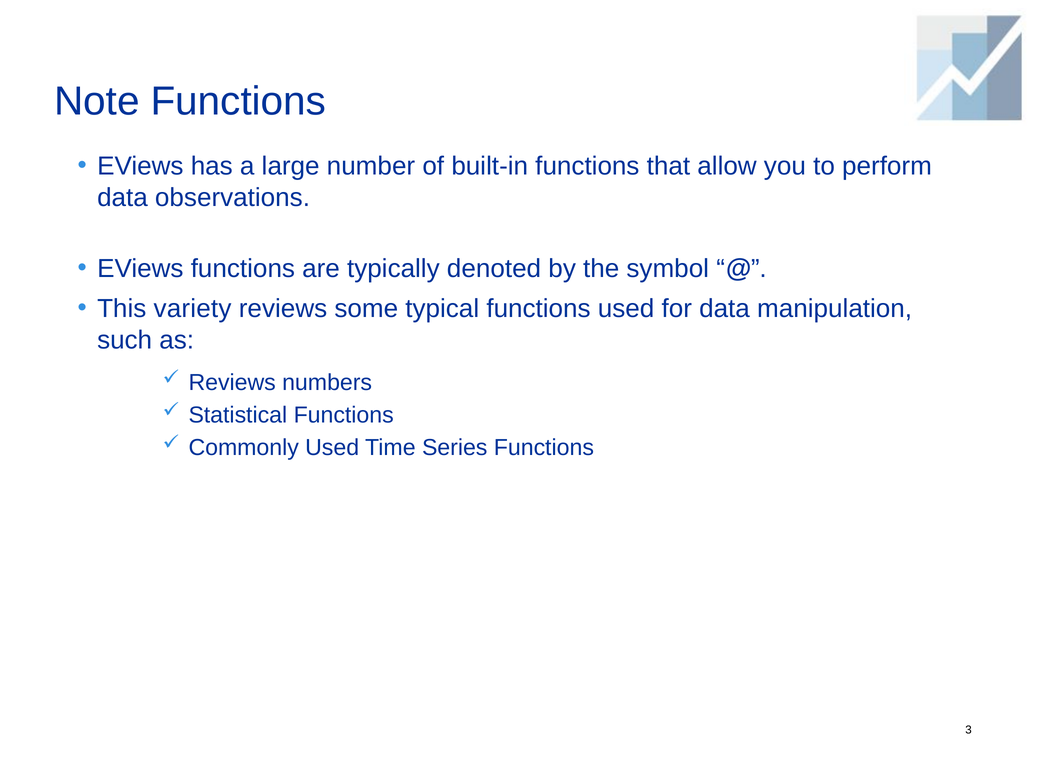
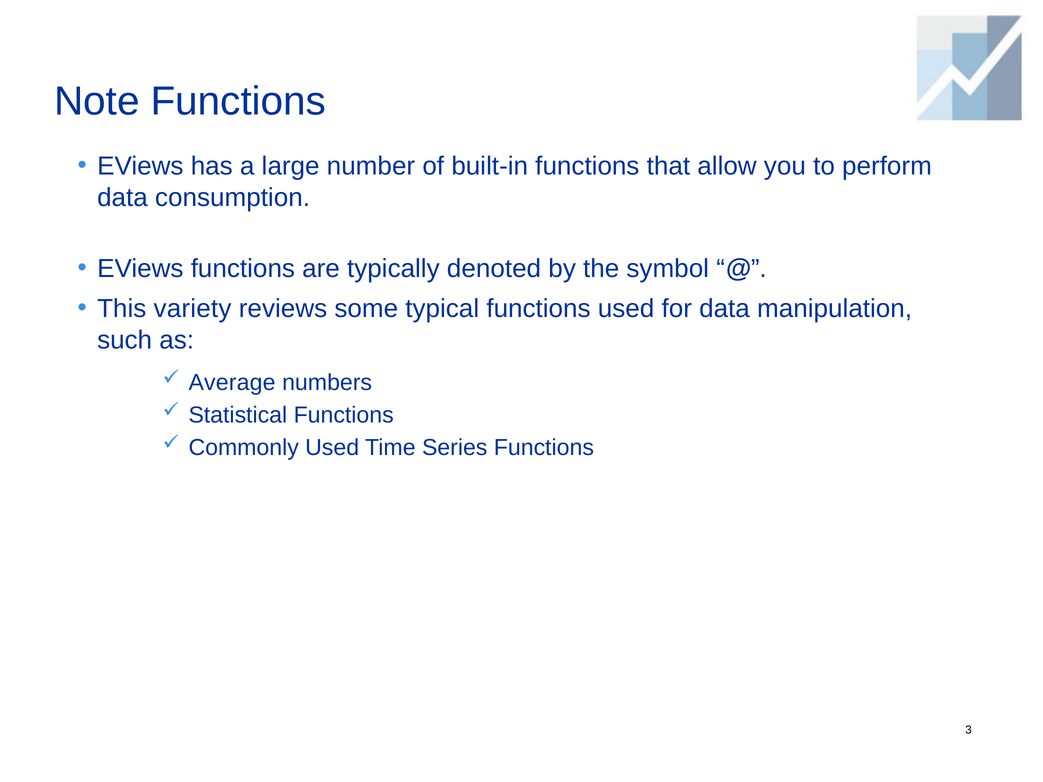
observations: observations -> consumption
Reviews at (232, 383): Reviews -> Average
